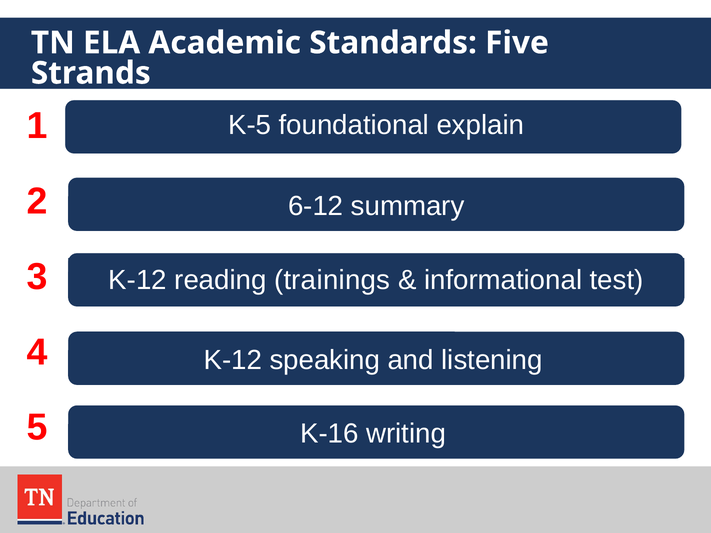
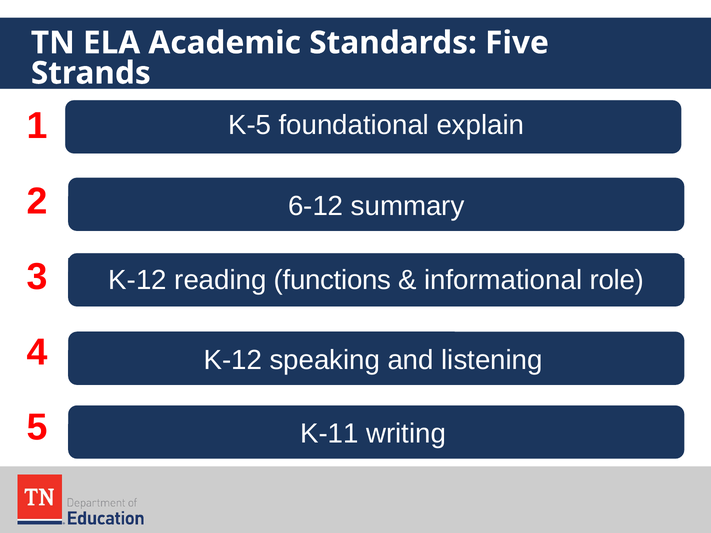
trainings: trainings -> functions
test: test -> role
K-16: K-16 -> K-11
